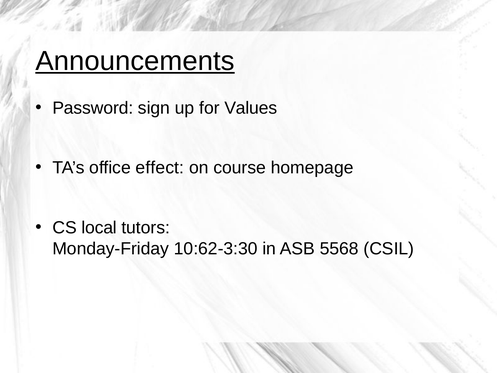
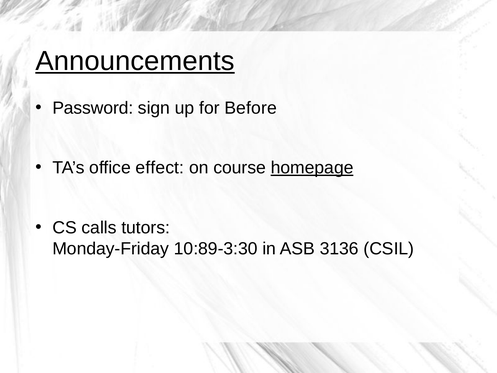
Values: Values -> Before
homepage underline: none -> present
local: local -> calls
10:62-3:30: 10:62-3:30 -> 10:89-3:30
5568: 5568 -> 3136
